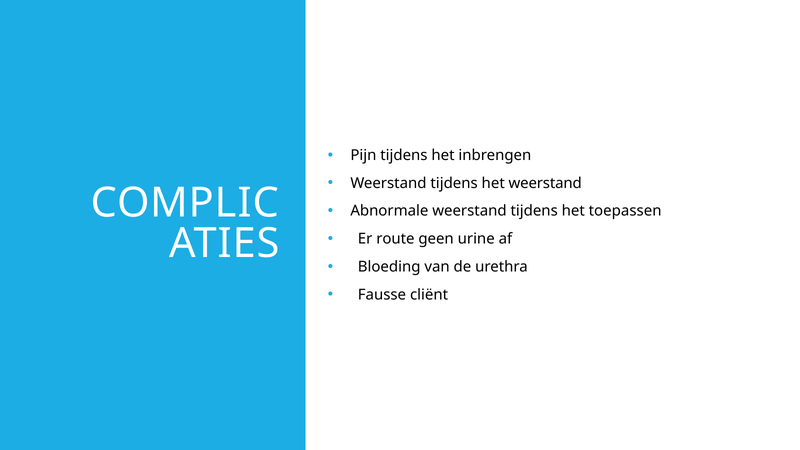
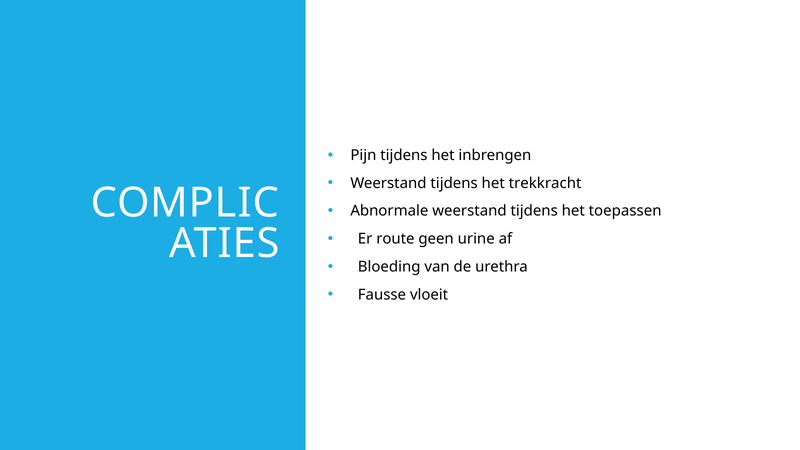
het weerstand: weerstand -> trekkracht
cliënt: cliënt -> vloeit
